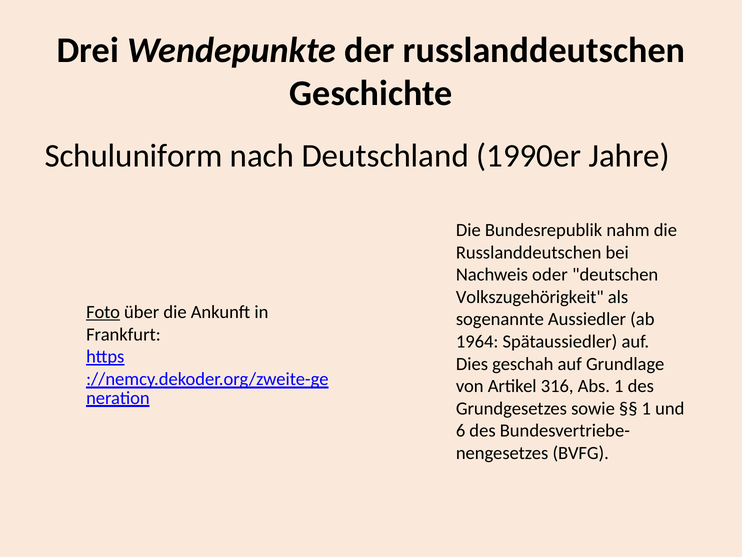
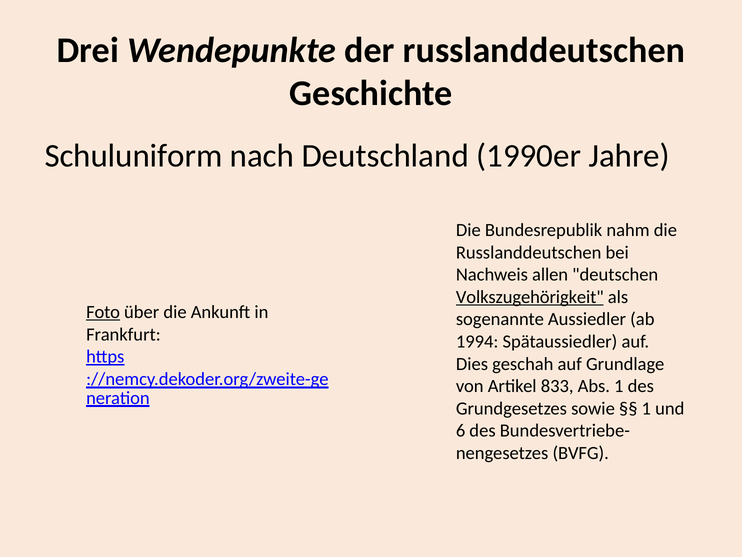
oder: oder -> allen
Volkszugehörigkeit underline: none -> present
1964: 1964 -> 1994
316: 316 -> 833
